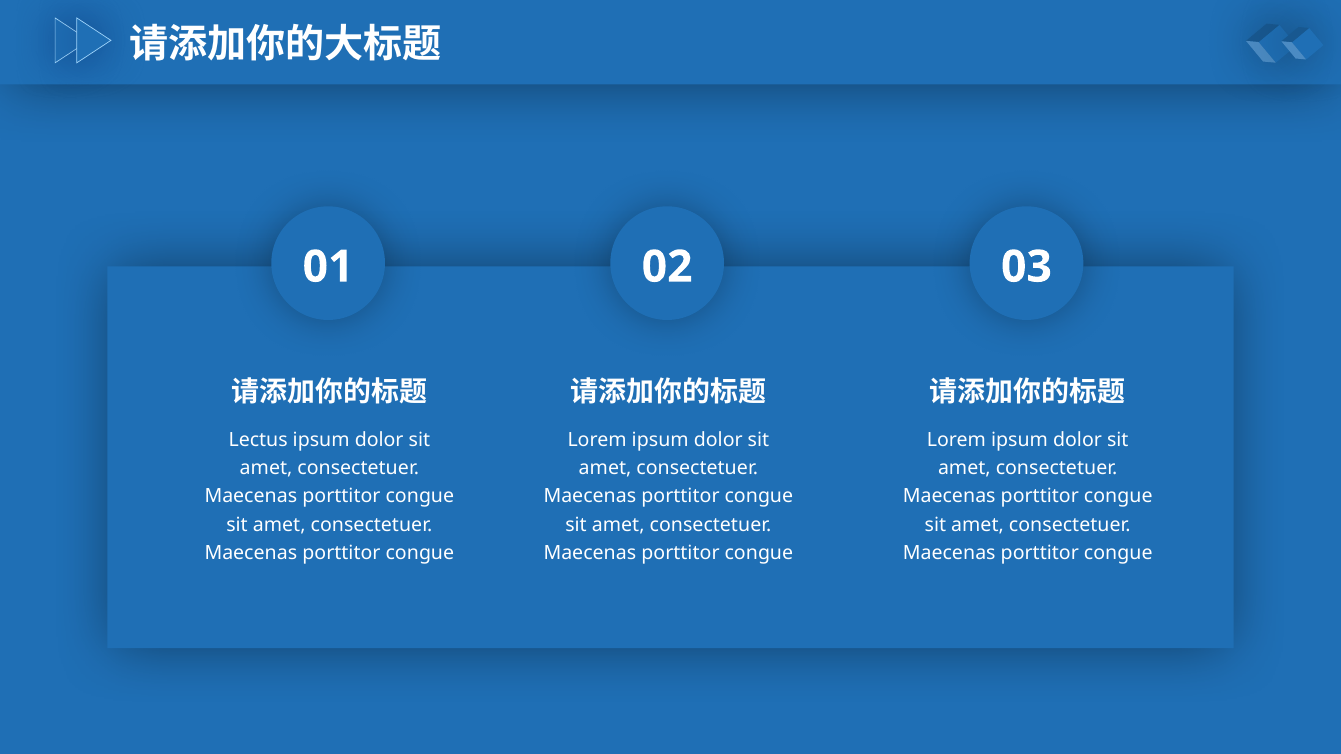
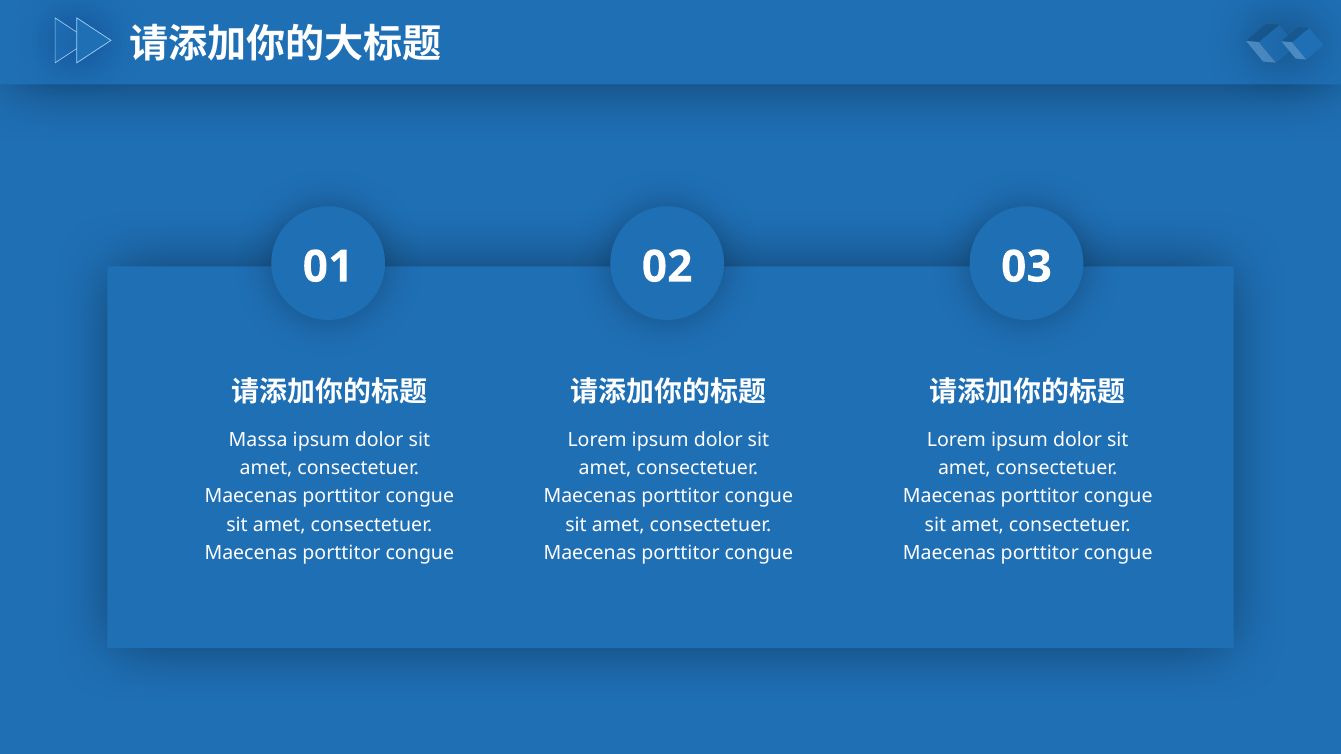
Lectus: Lectus -> Massa
